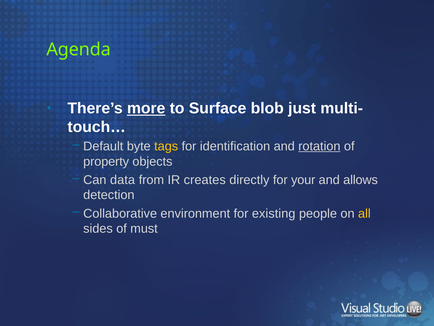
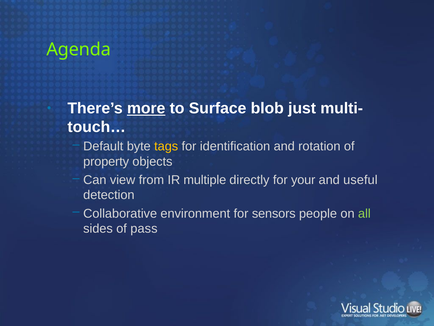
rotation underline: present -> none
data: data -> view
creates: creates -> multiple
allows: allows -> useful
existing: existing -> sensors
all colour: yellow -> light green
must: must -> pass
